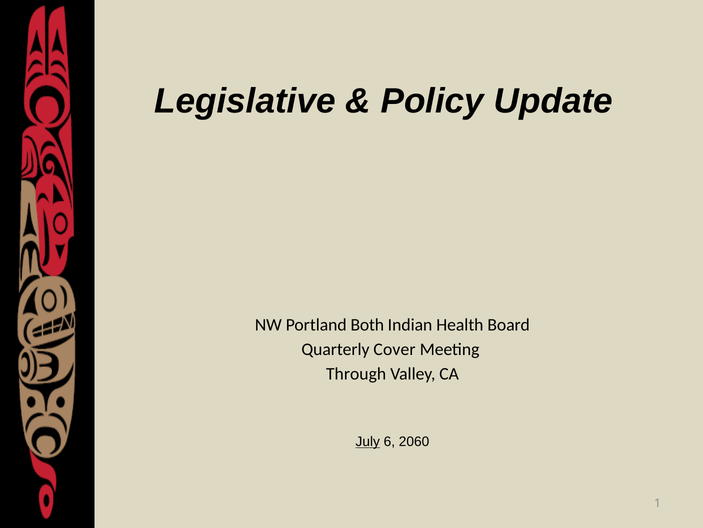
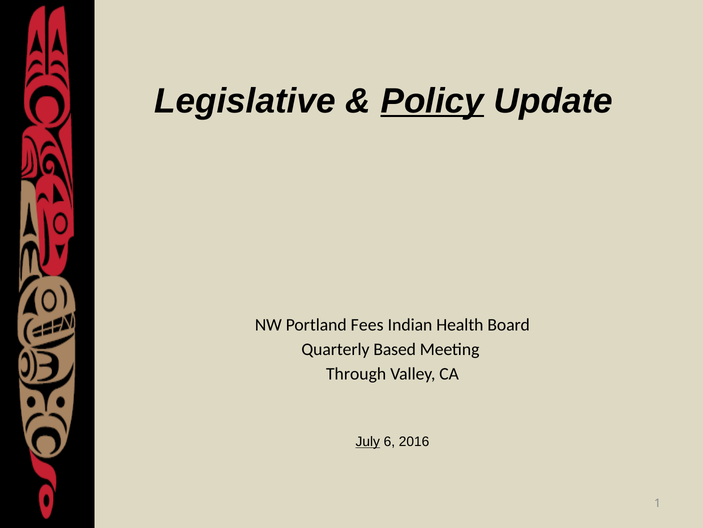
Policy underline: none -> present
Both: Both -> Fees
Cover: Cover -> Based
2060: 2060 -> 2016
